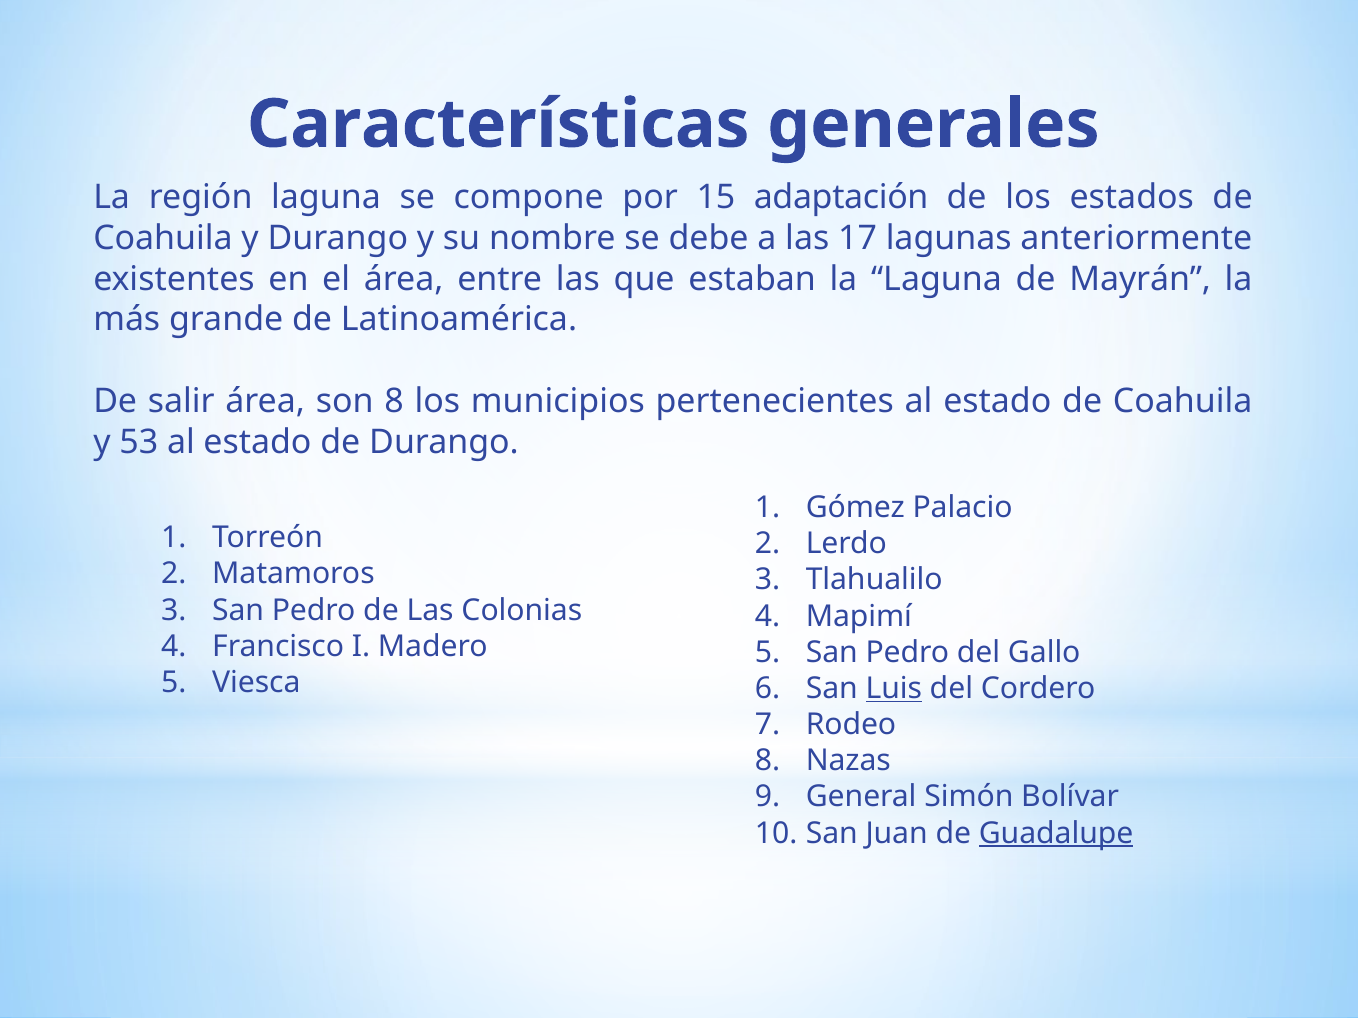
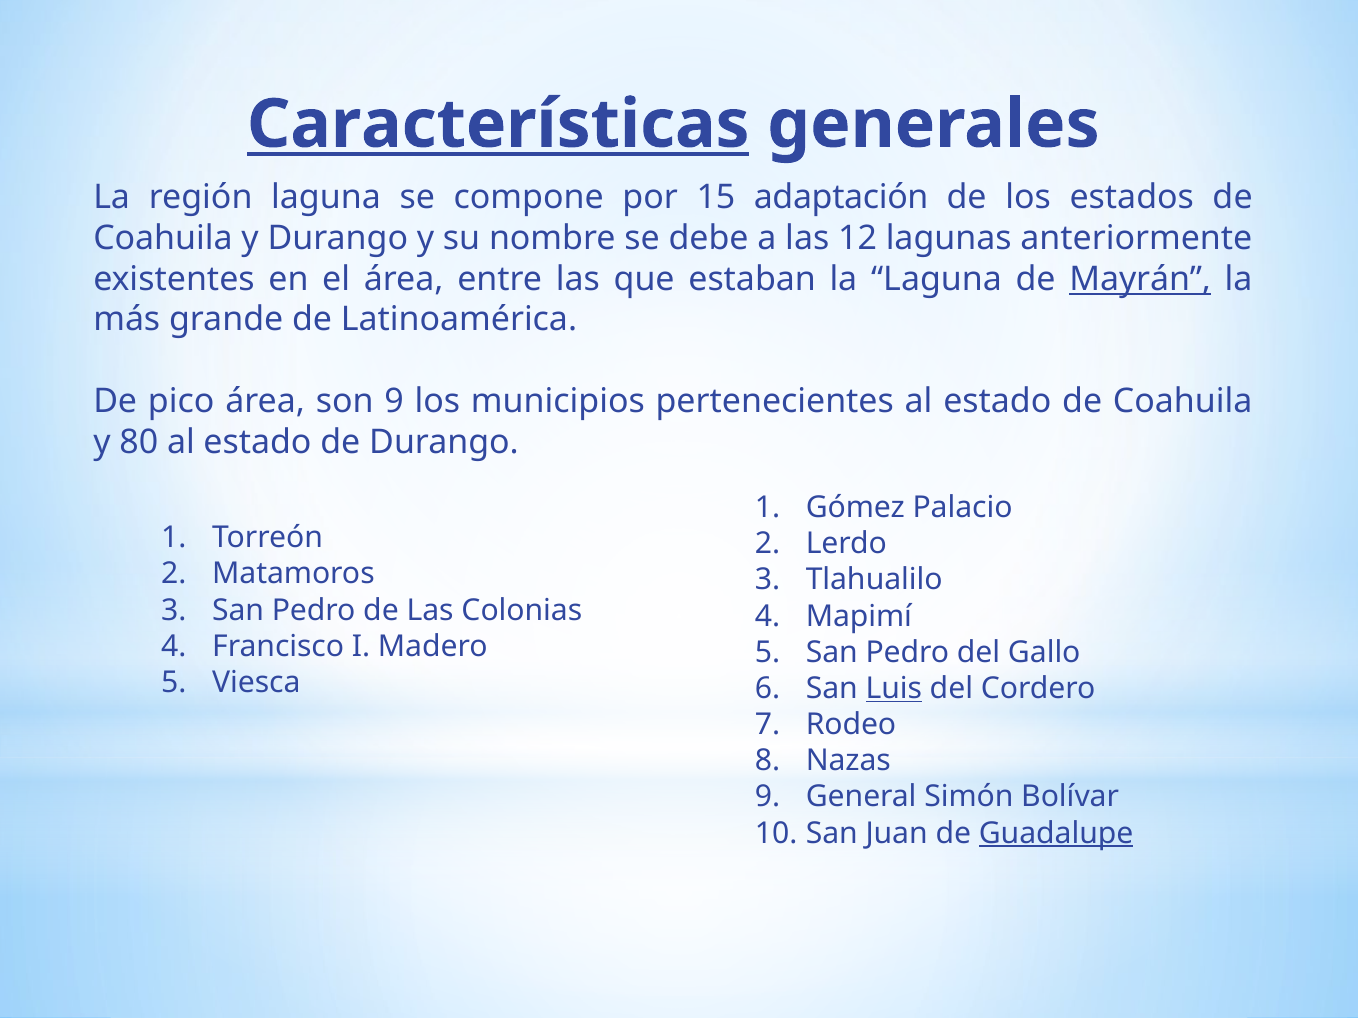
Características underline: none -> present
17: 17 -> 12
Mayrán underline: none -> present
salir: salir -> pico
son 8: 8 -> 9
53: 53 -> 80
